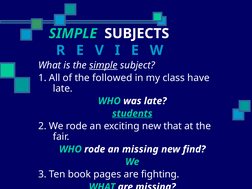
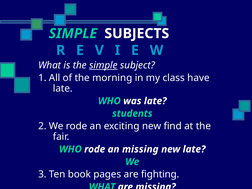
followed: followed -> morning
students underline: present -> none
that: that -> find
new find: find -> late
